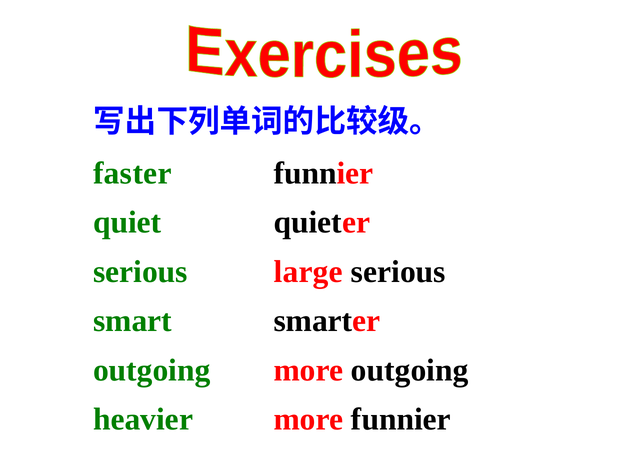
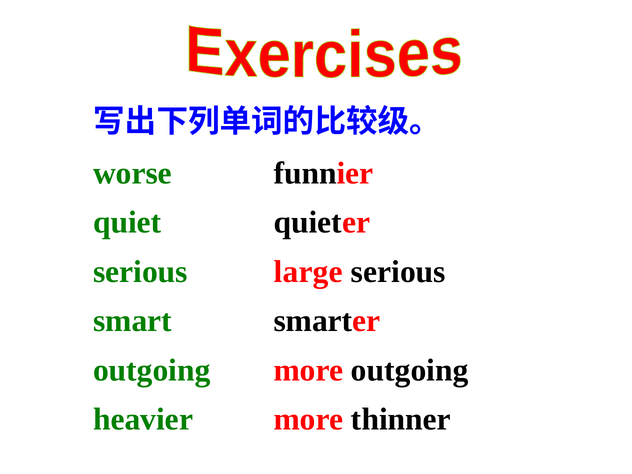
faster: faster -> worse
more funnier: funnier -> thinner
